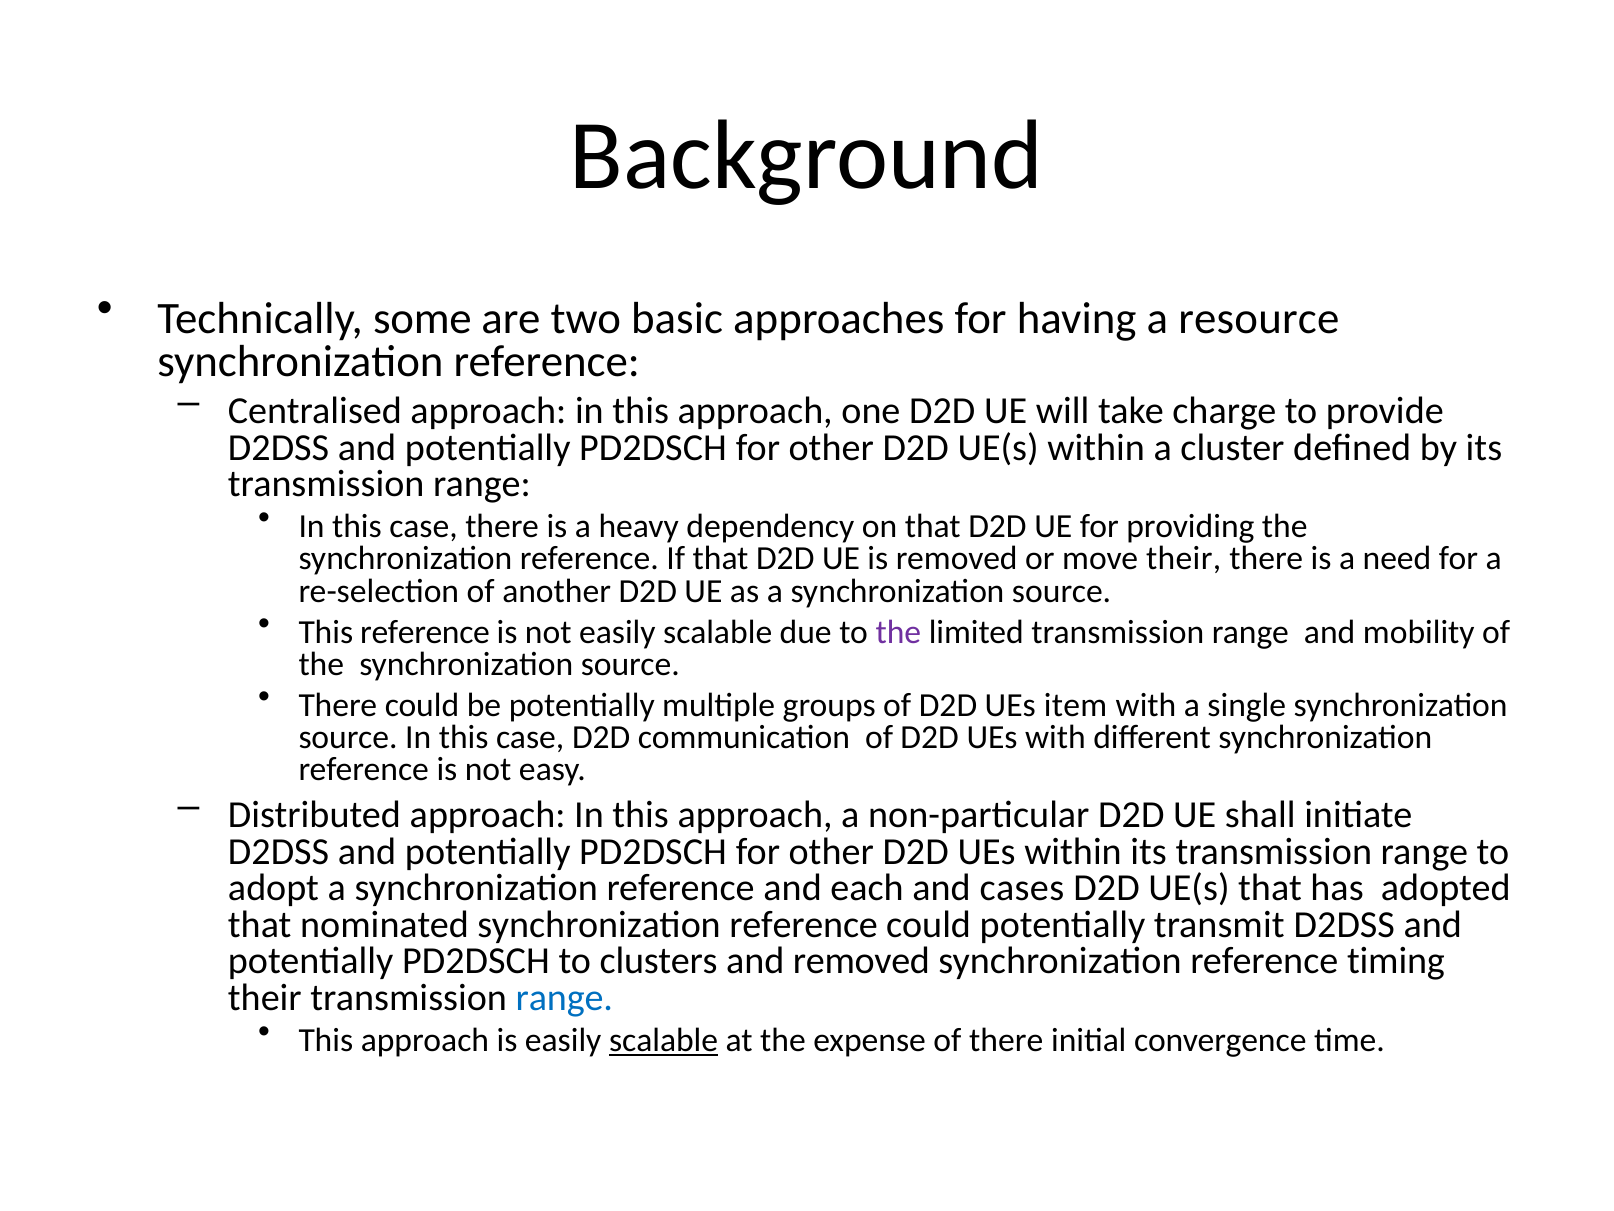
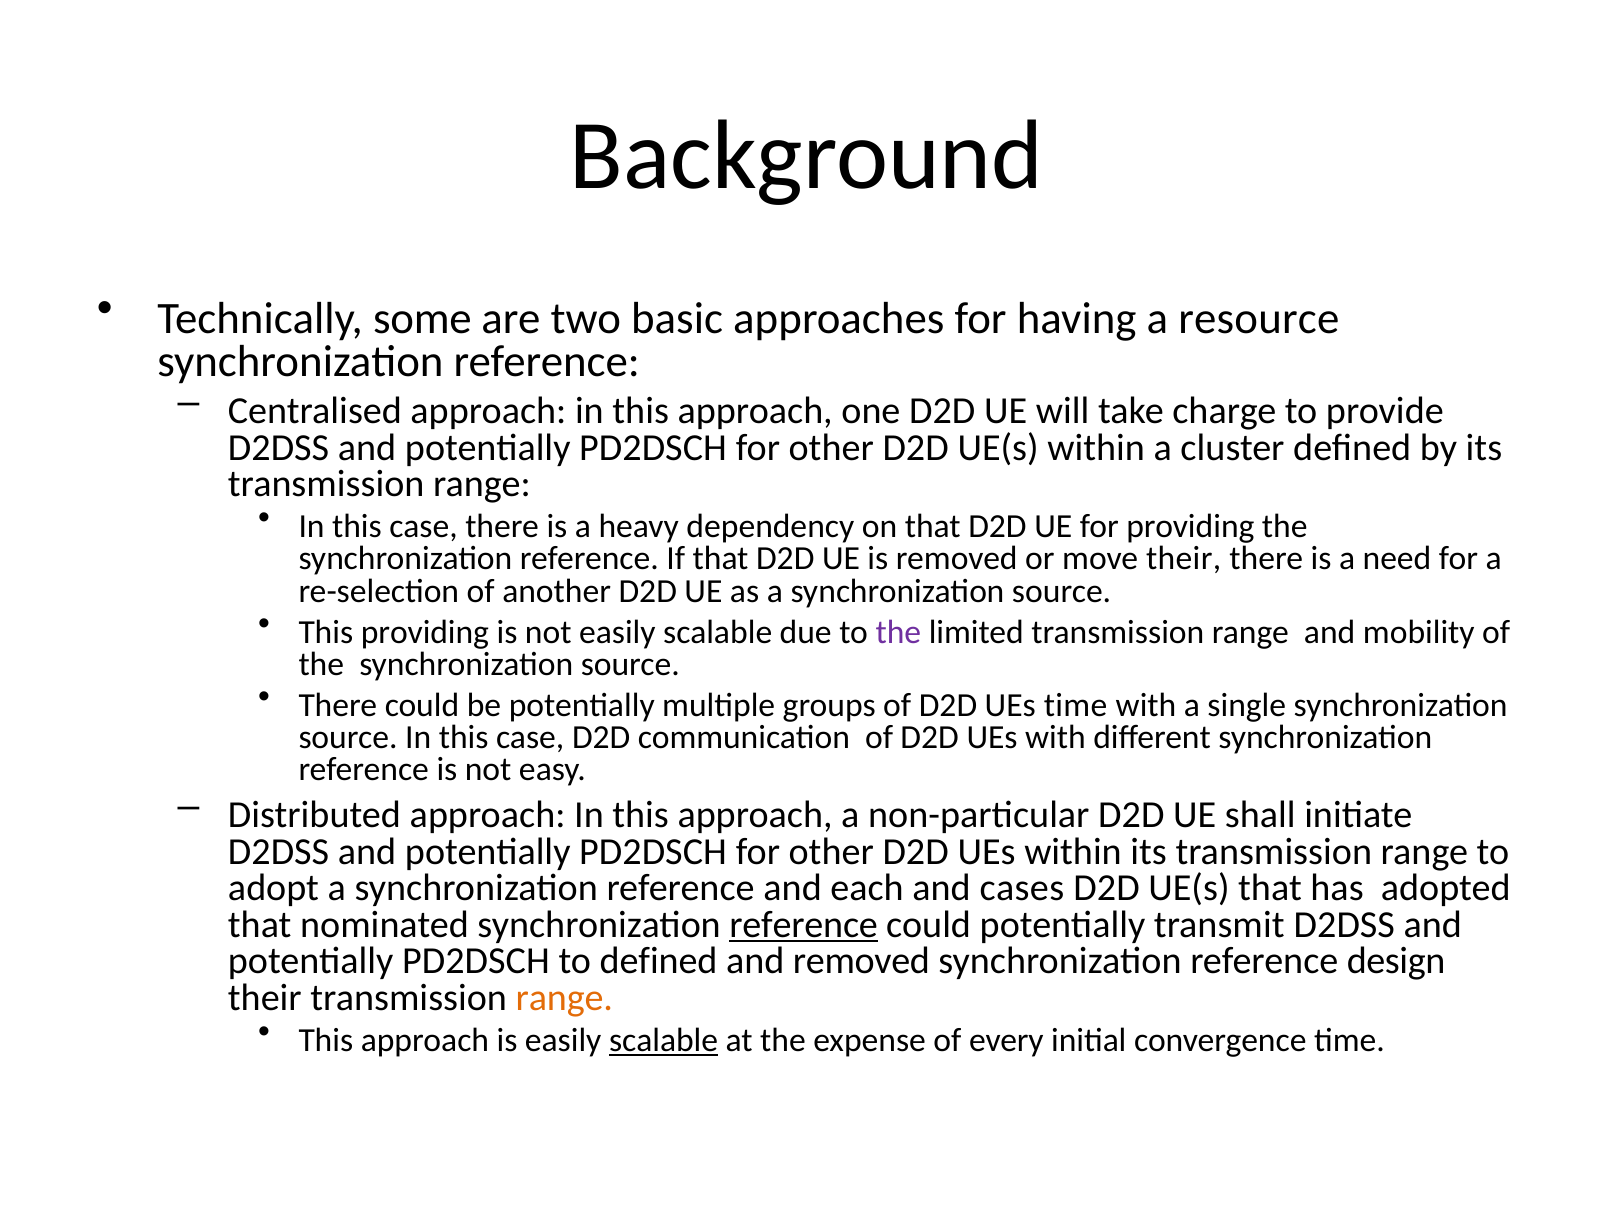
This reference: reference -> providing
UEs item: item -> time
reference at (804, 924) underline: none -> present
to clusters: clusters -> defined
timing: timing -> design
range at (564, 998) colour: blue -> orange
of there: there -> every
